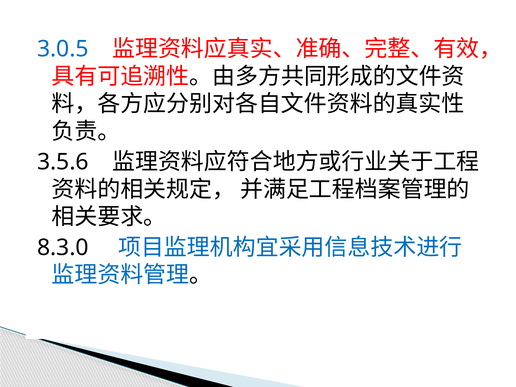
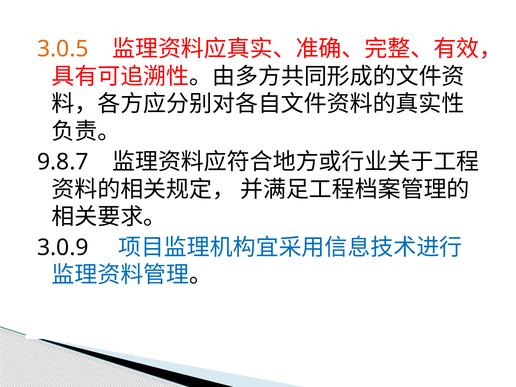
3.0.5 colour: blue -> orange
3.5.6: 3.5.6 -> 9.8.7
8.3.0: 8.3.0 -> 3.0.9
